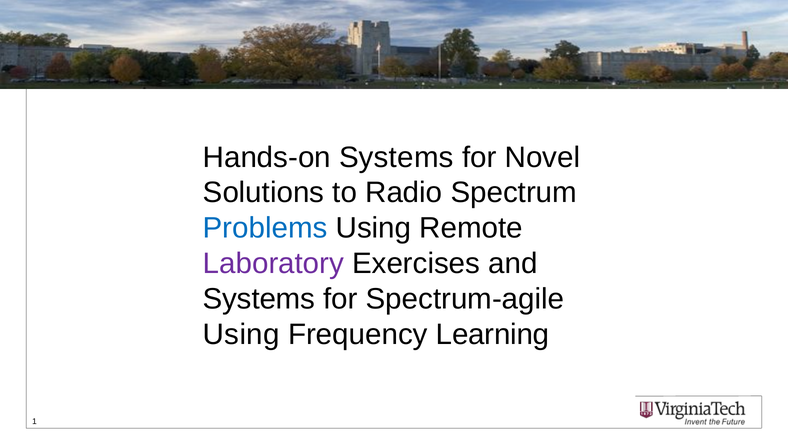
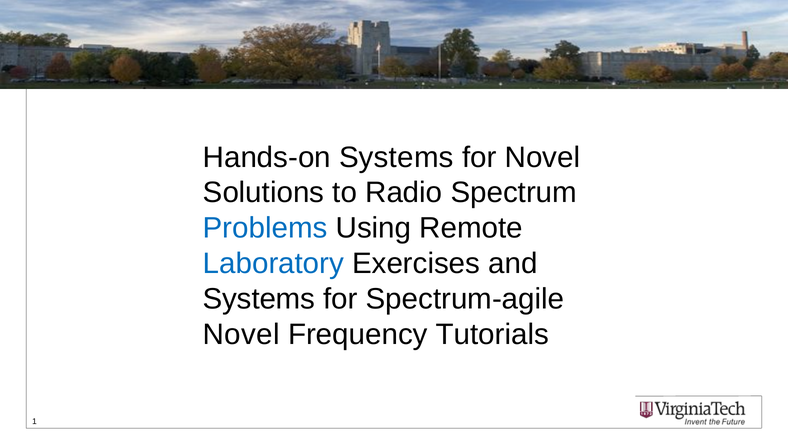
Laboratory colour: purple -> blue
Using at (241, 335): Using -> Novel
Learning: Learning -> Tutorials
